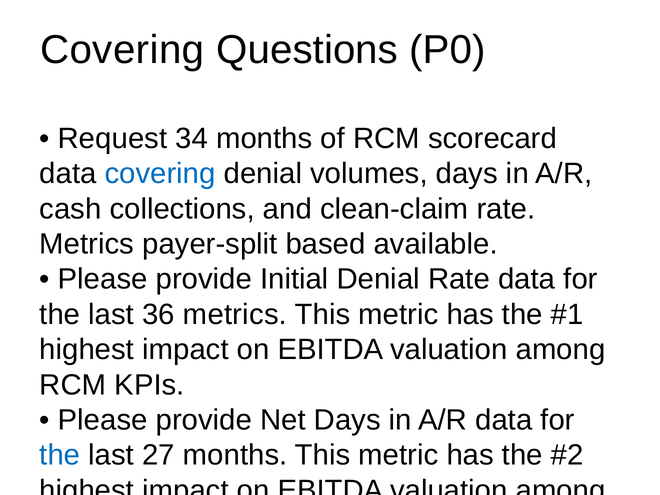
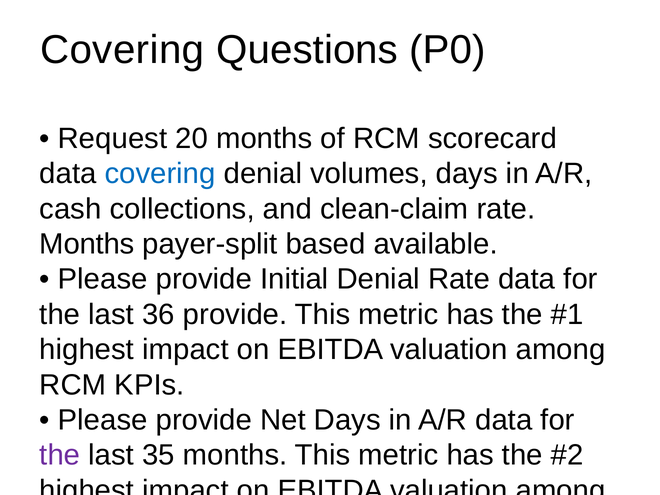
34: 34 -> 20
Metrics at (87, 244): Metrics -> Months
36 metrics: metrics -> provide
the at (60, 455) colour: blue -> purple
27: 27 -> 35
